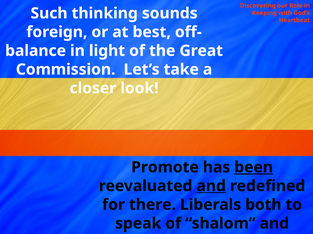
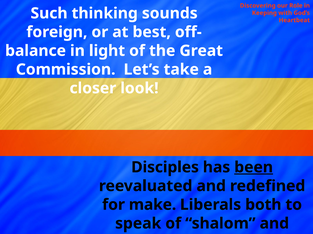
Promote: Promote -> Disciples
and at (211, 187) underline: present -> none
there: there -> make
